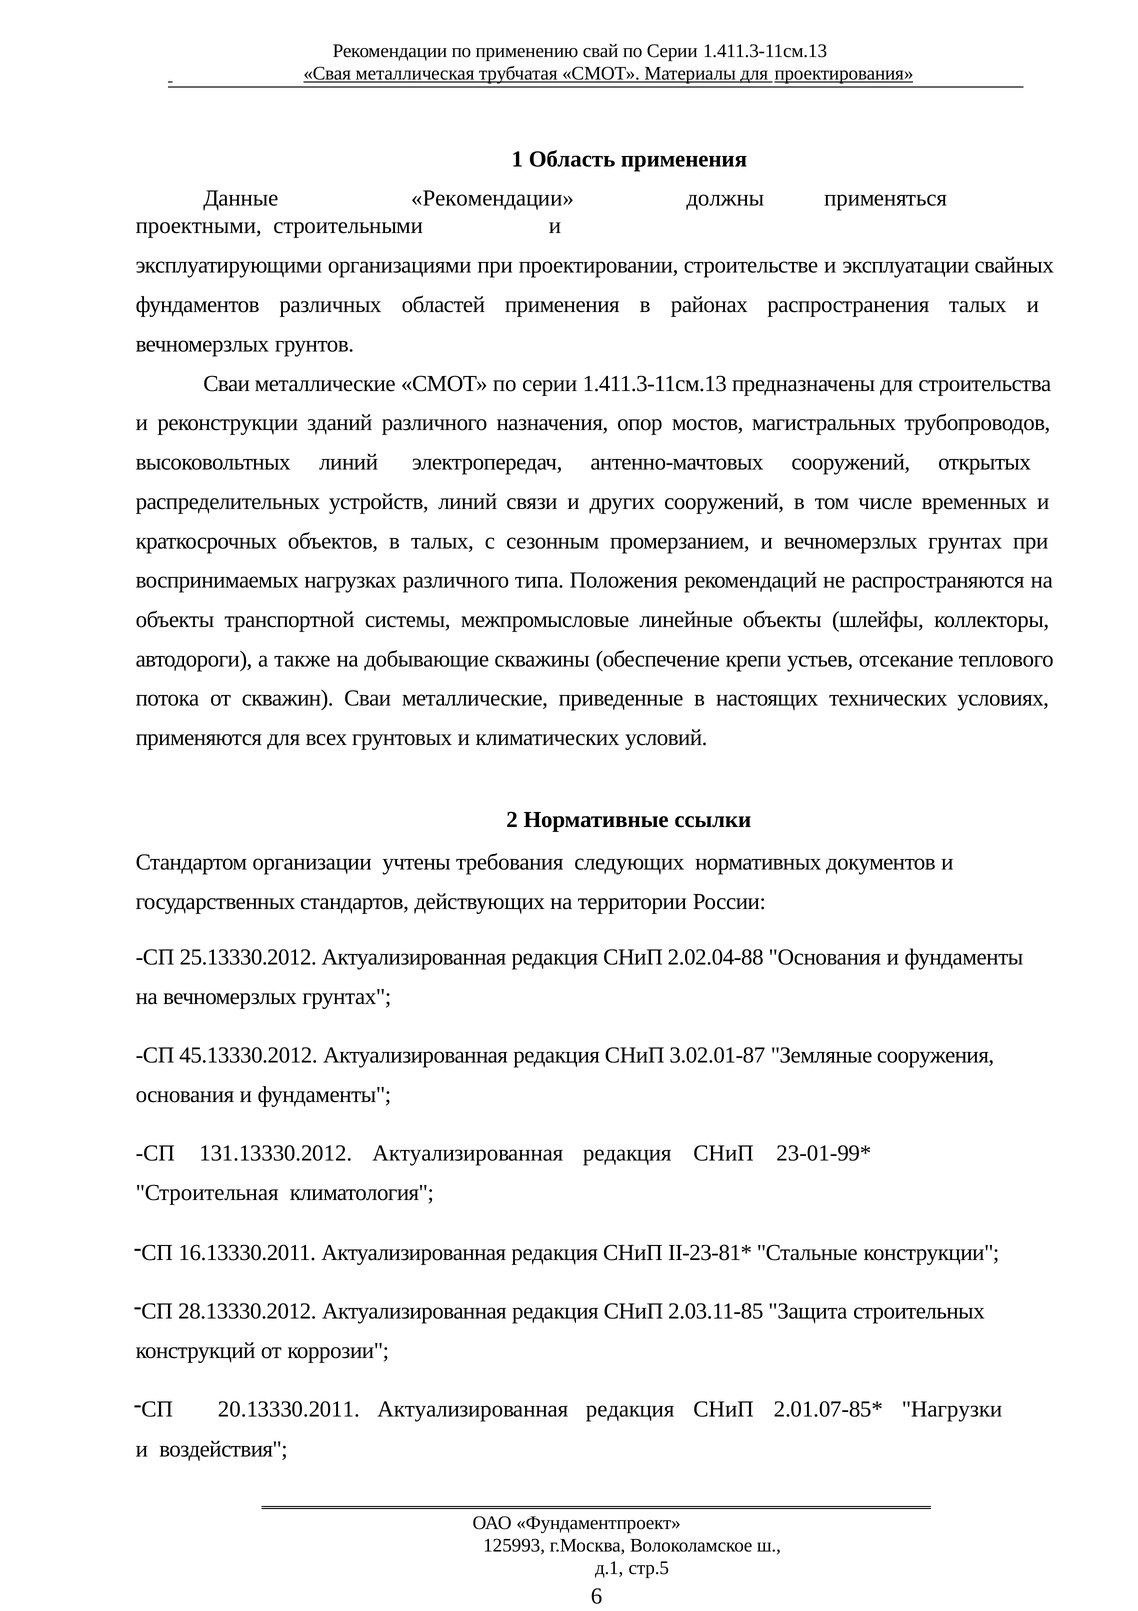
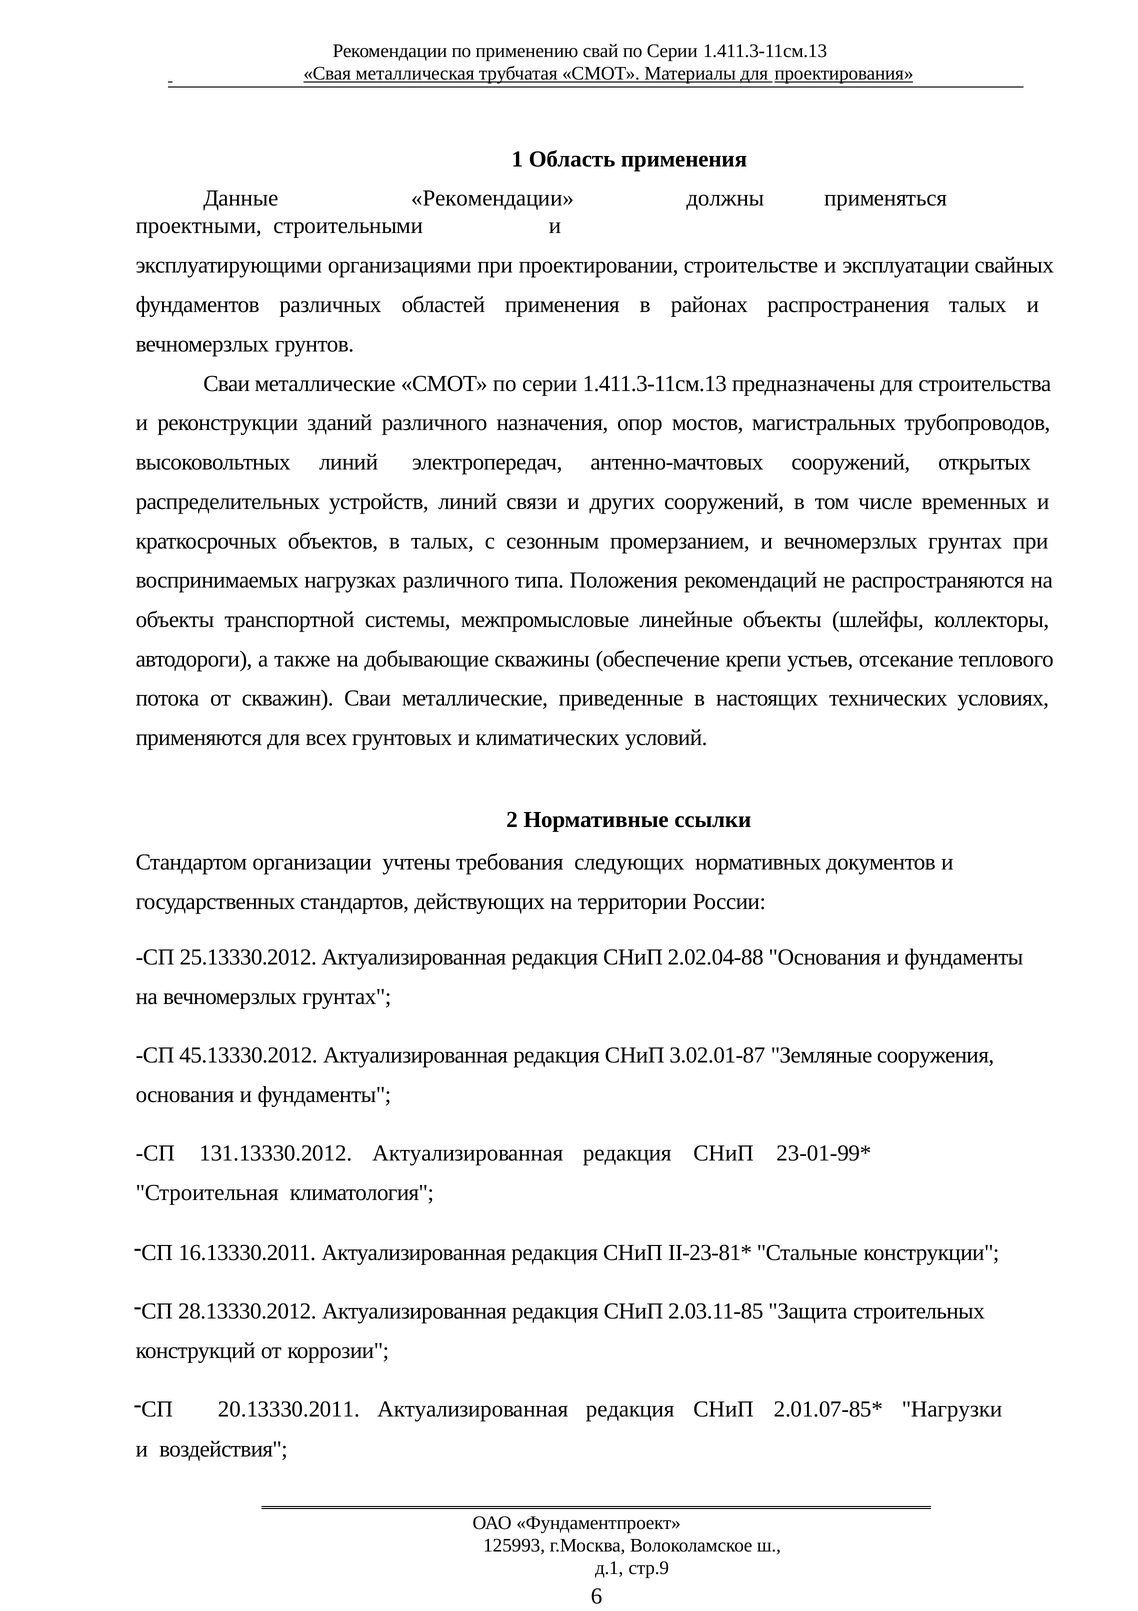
стр.5: стр.5 -> стр.9
